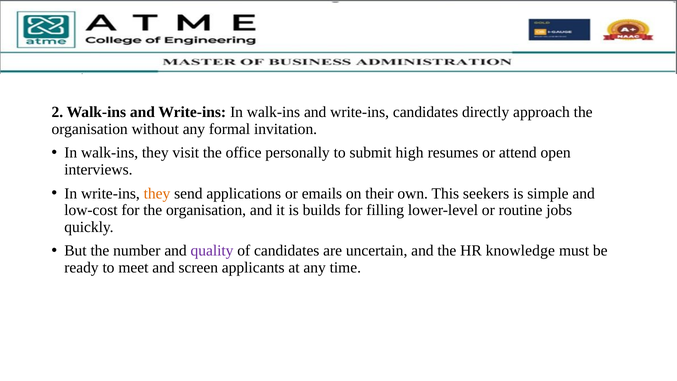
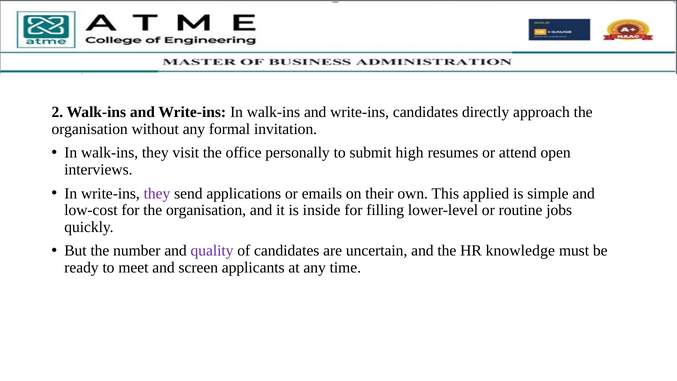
they at (157, 193) colour: orange -> purple
seekers: seekers -> applied
builds: builds -> inside
